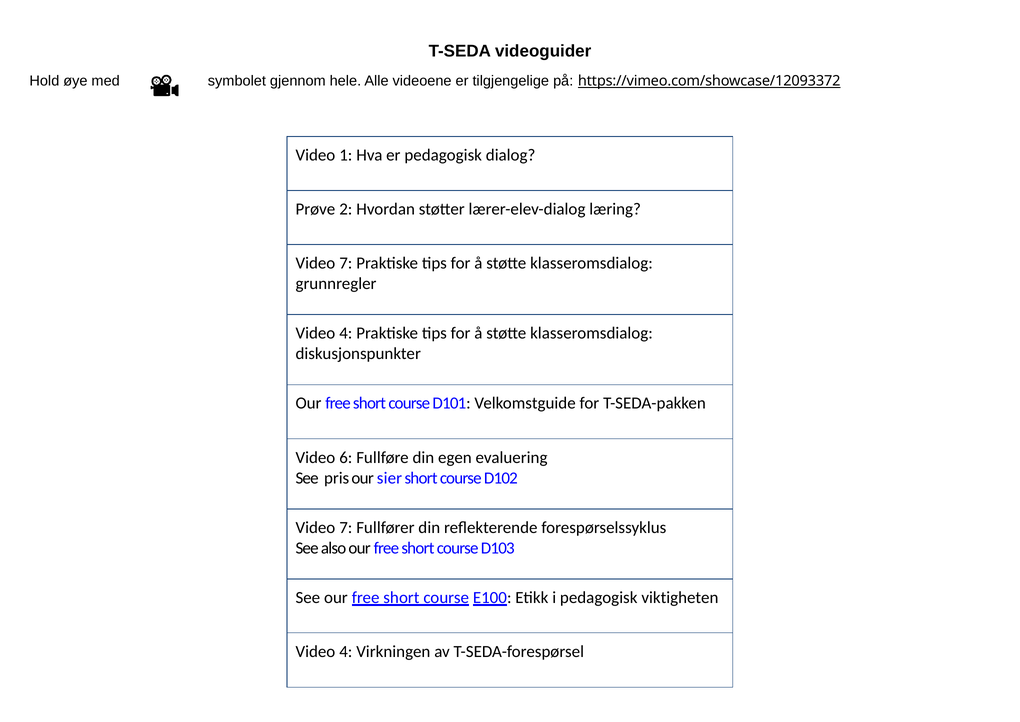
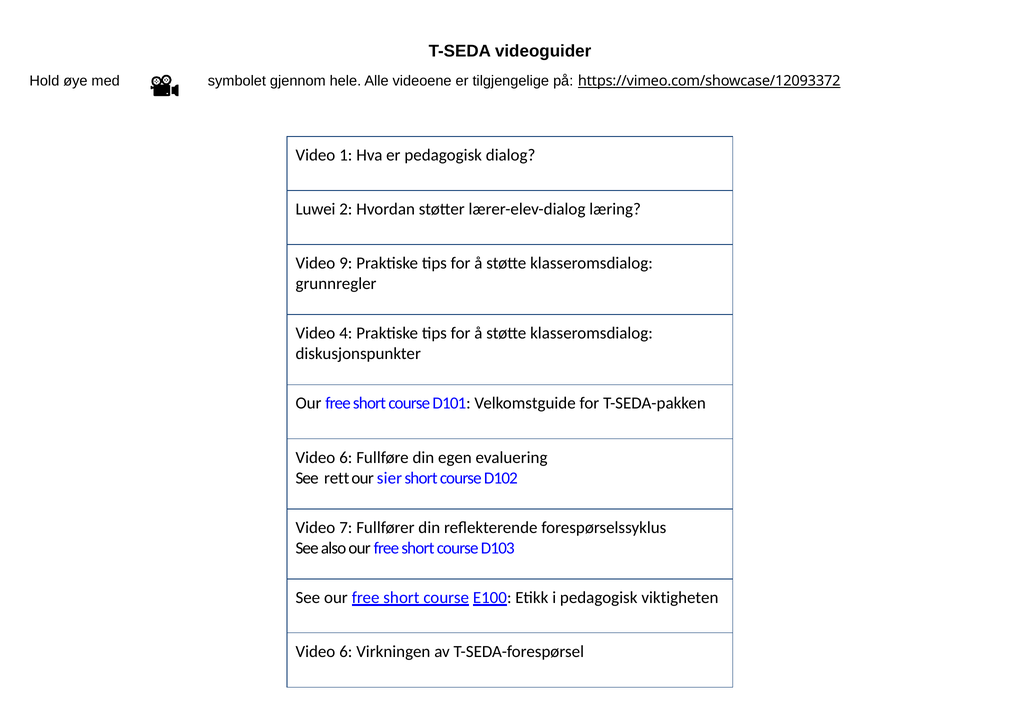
Prøve: Prøve -> Luwei
7 at (346, 263): 7 -> 9
pris: pris -> rett
4 at (346, 651): 4 -> 6
